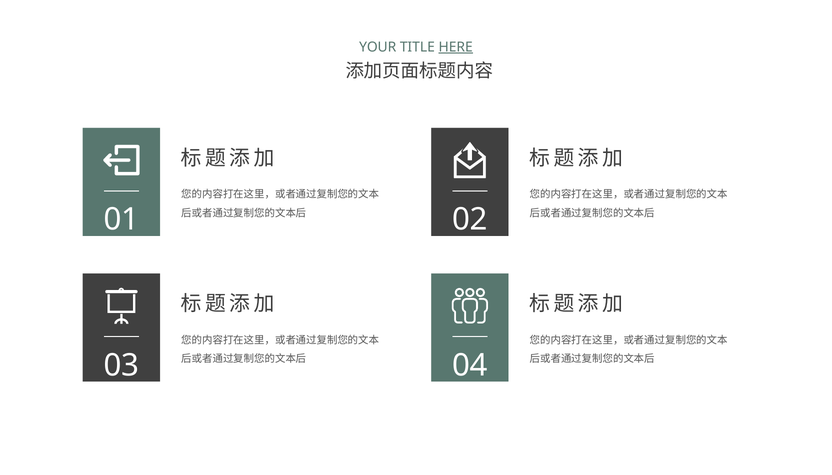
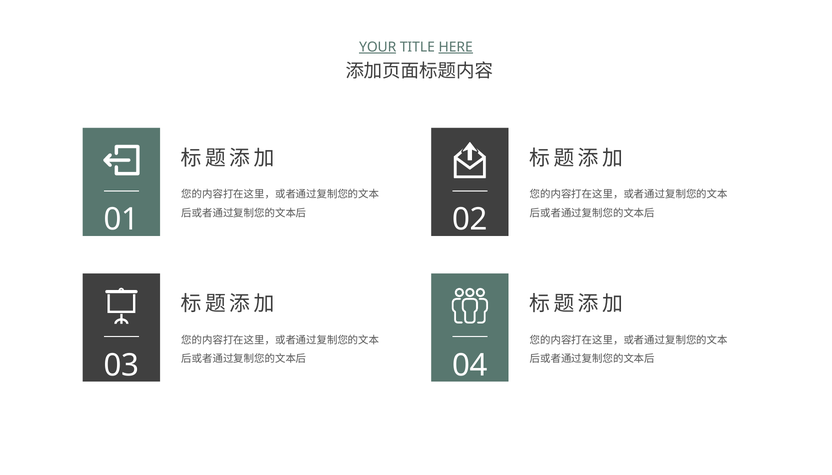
YOUR underline: none -> present
